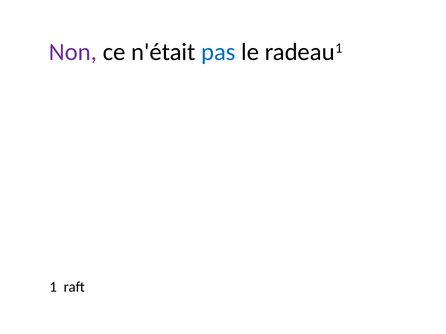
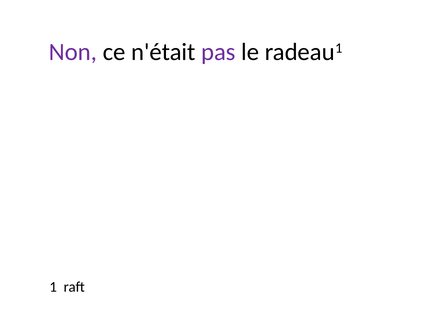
pas colour: blue -> purple
